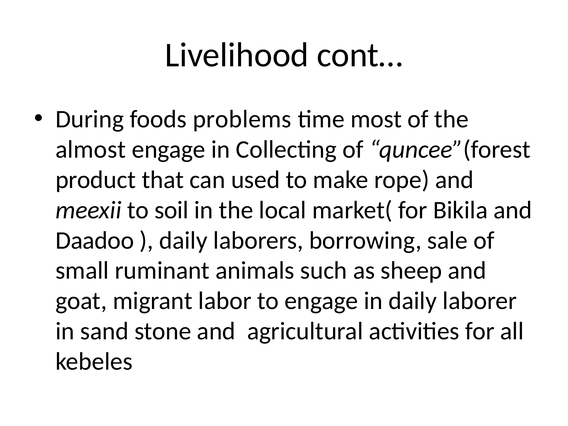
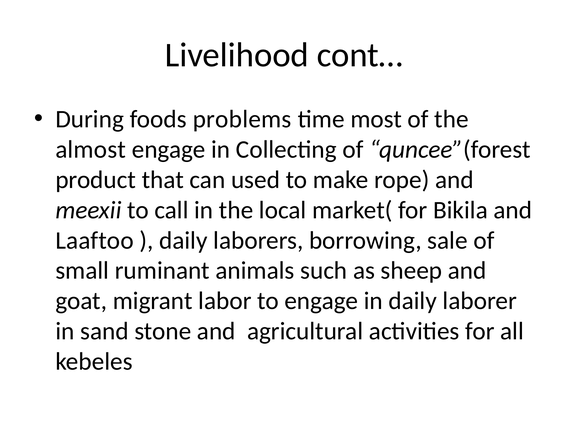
soil: soil -> call
Daadoo: Daadoo -> Laaftoo
